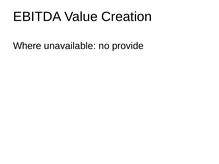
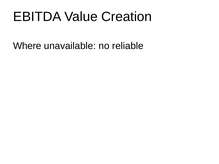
provide: provide -> reliable
